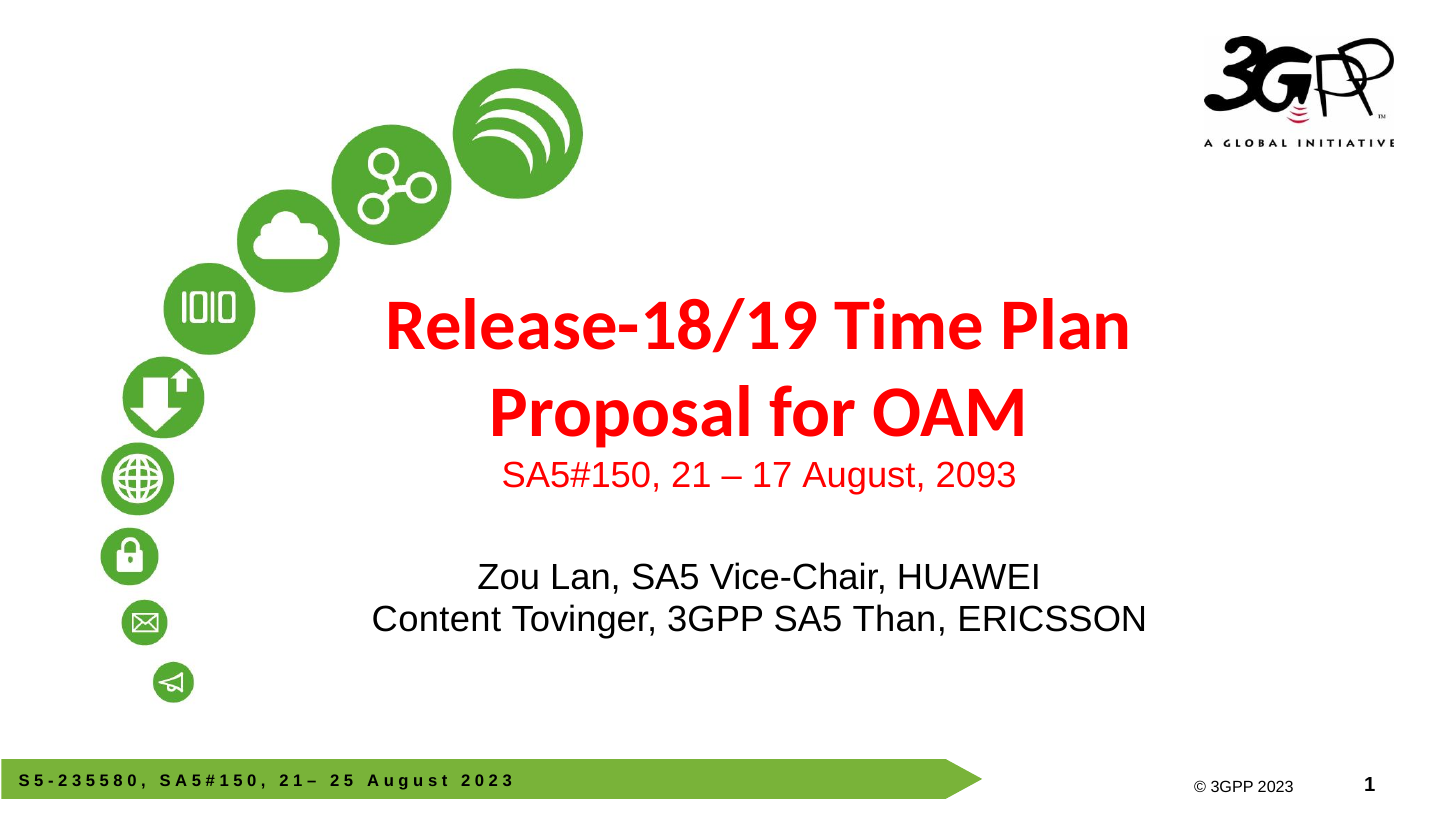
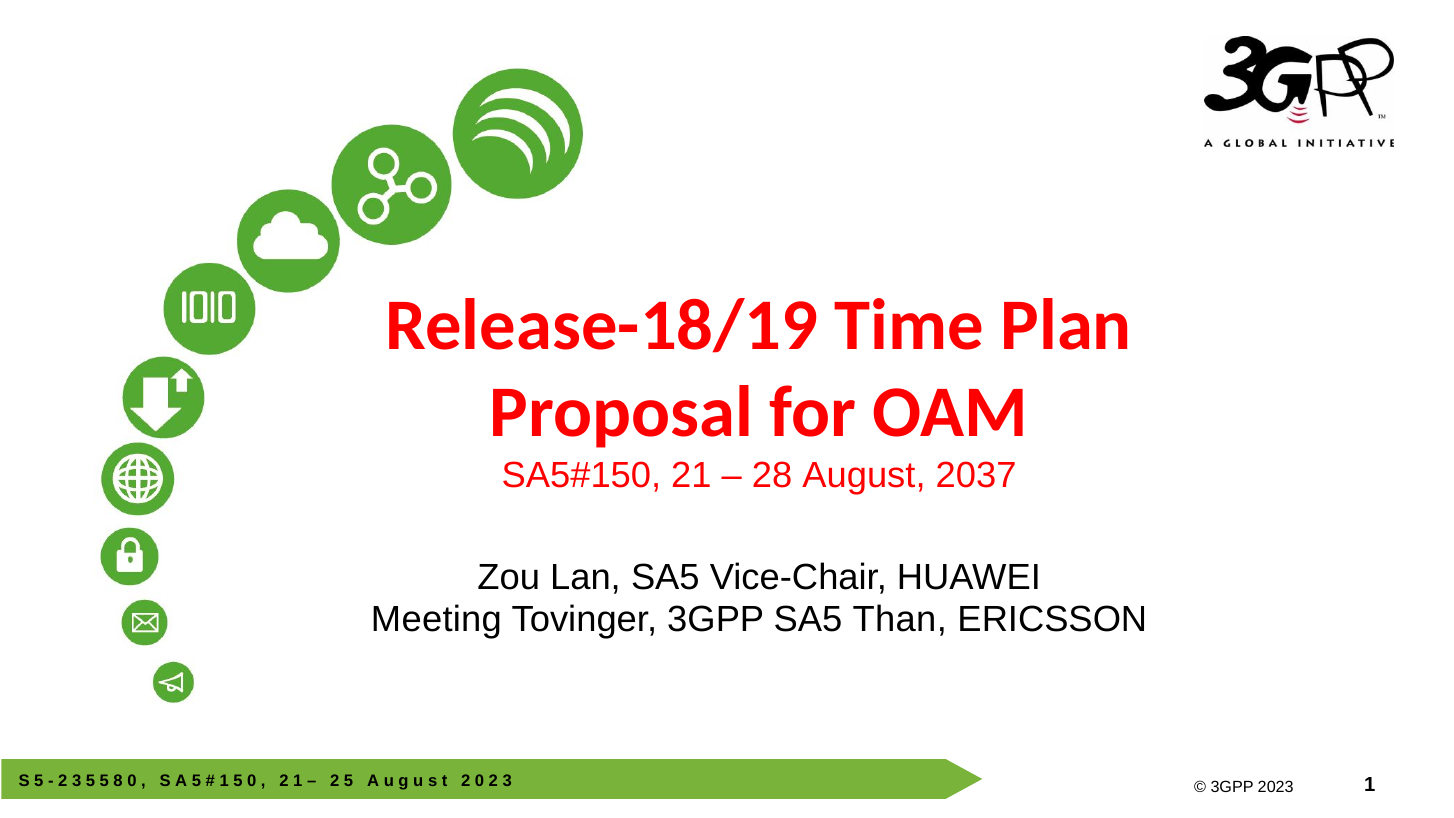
17: 17 -> 28
2093: 2093 -> 2037
Content: Content -> Meeting
